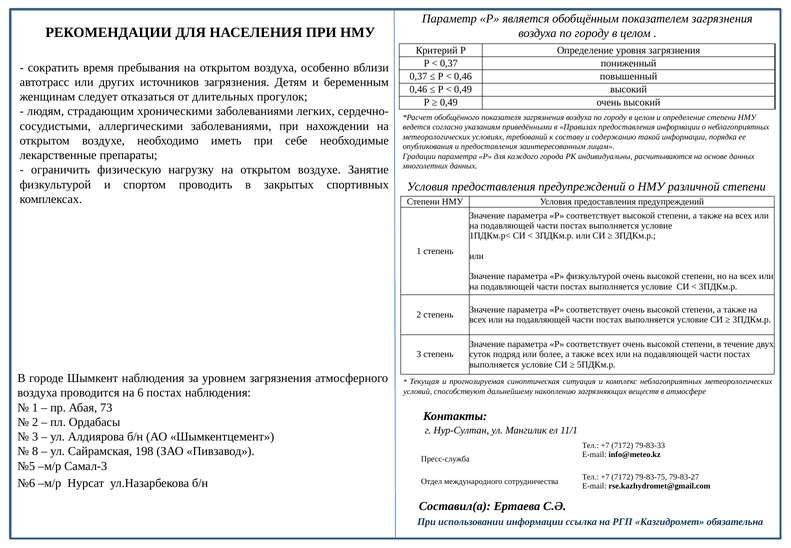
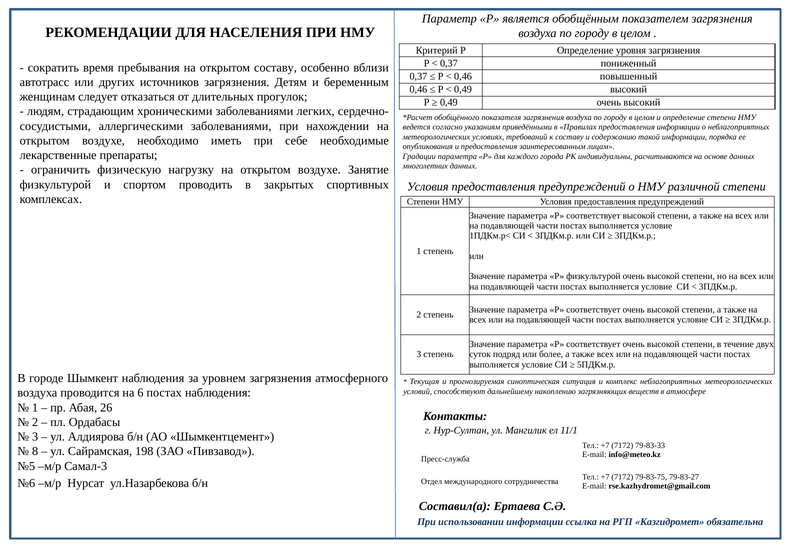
открытом воздуха: воздуха -> составу
73: 73 -> 26
